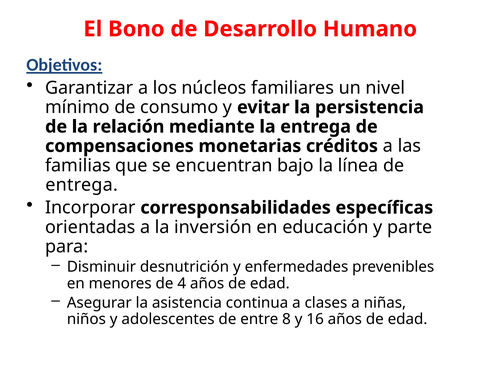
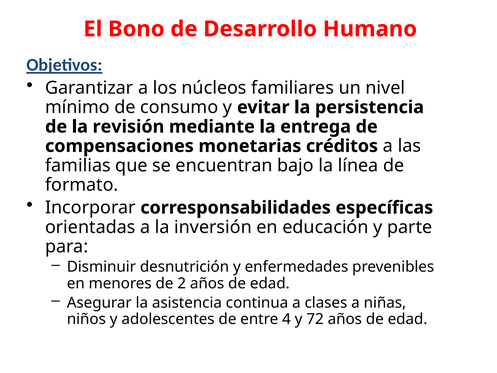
relación: relación -> revisión
entrega at (82, 185): entrega -> formato
4: 4 -> 2
8: 8 -> 4
16: 16 -> 72
